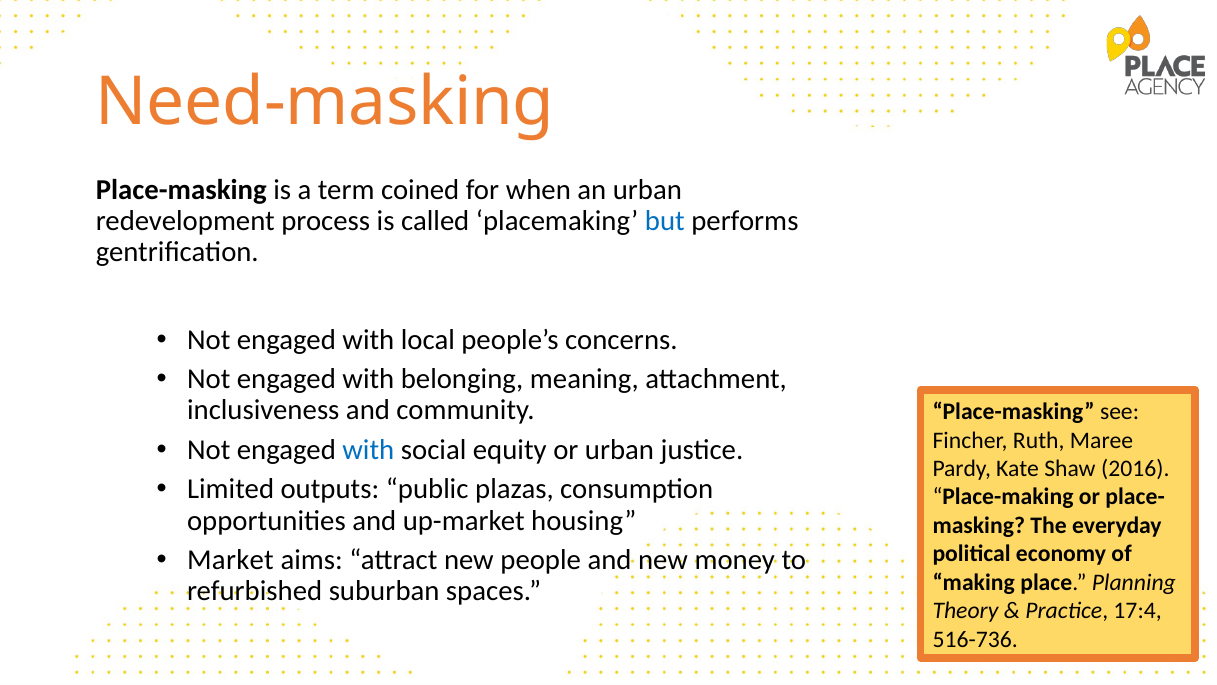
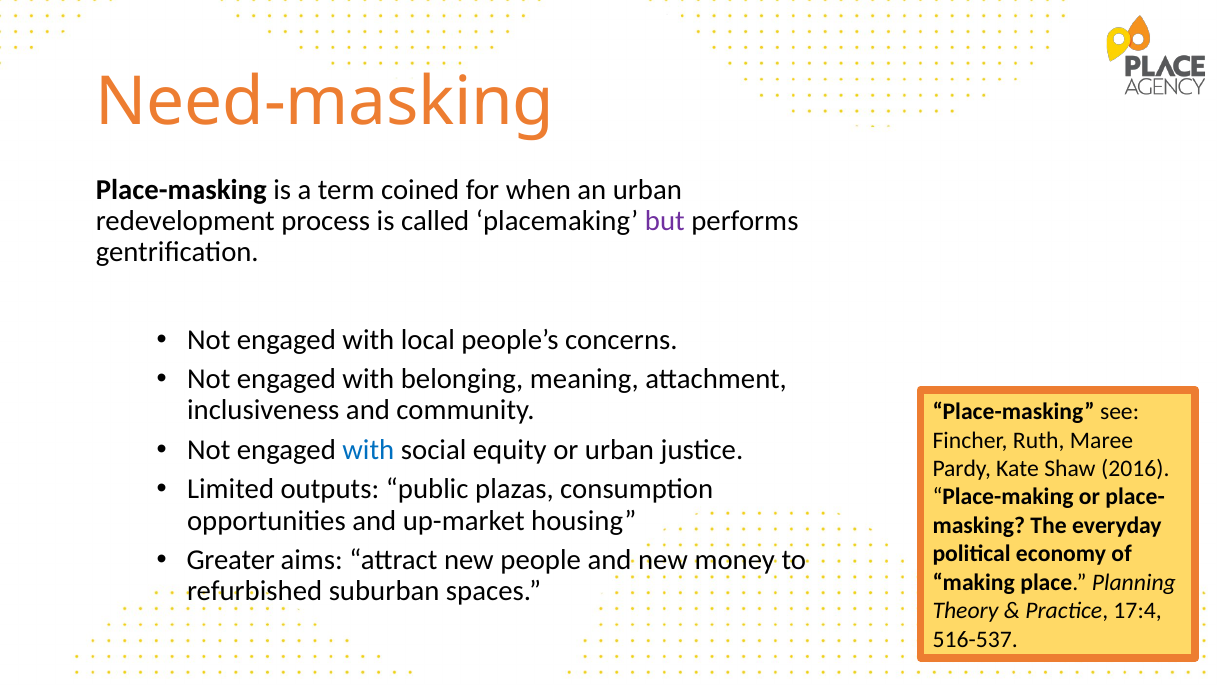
but colour: blue -> purple
Market: Market -> Greater
516-736: 516-736 -> 516-537
